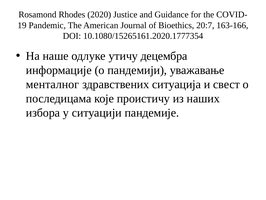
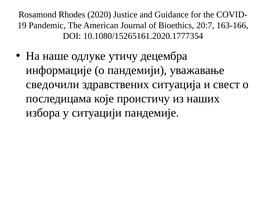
менталног: менталног -> сведочили
